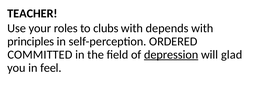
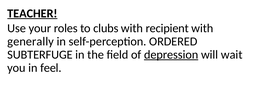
TEACHER underline: none -> present
depends: depends -> recipient
principles: principles -> generally
COMMITTED: COMMITTED -> SUBTERFUGE
glad: glad -> wait
